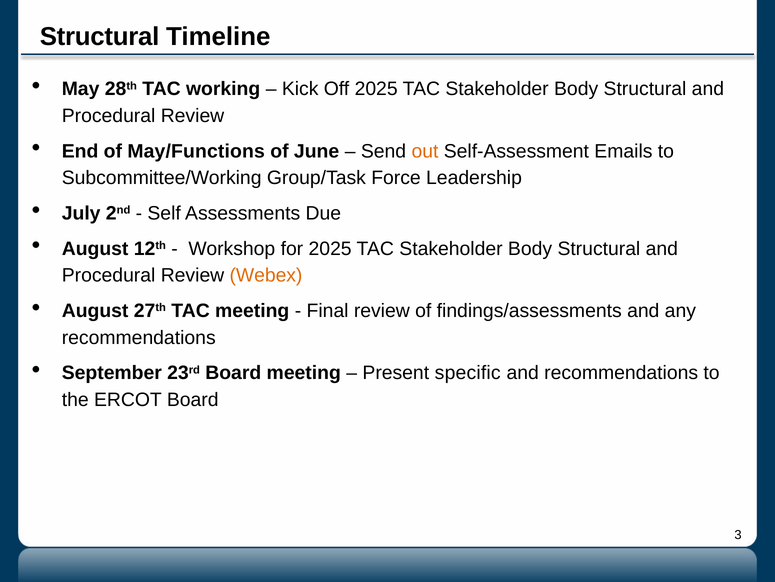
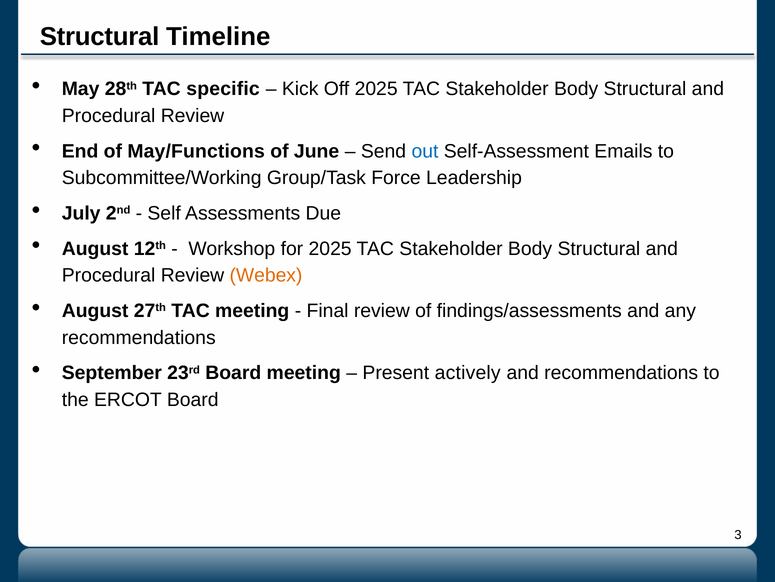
working: working -> specific
out colour: orange -> blue
specific: specific -> actively
